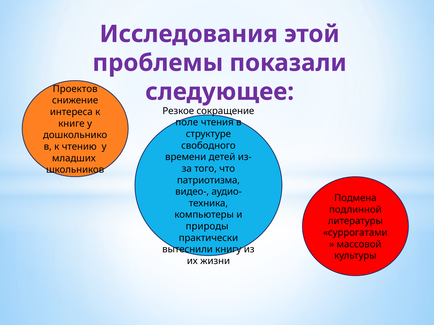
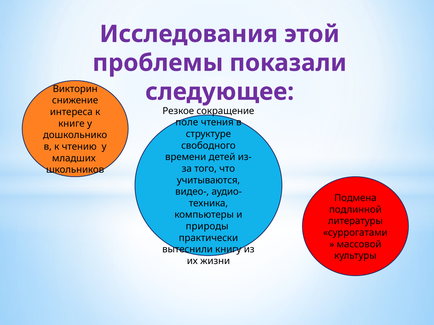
Проектов: Проектов -> Викторин
патриотизма: патриотизма -> учитываются
